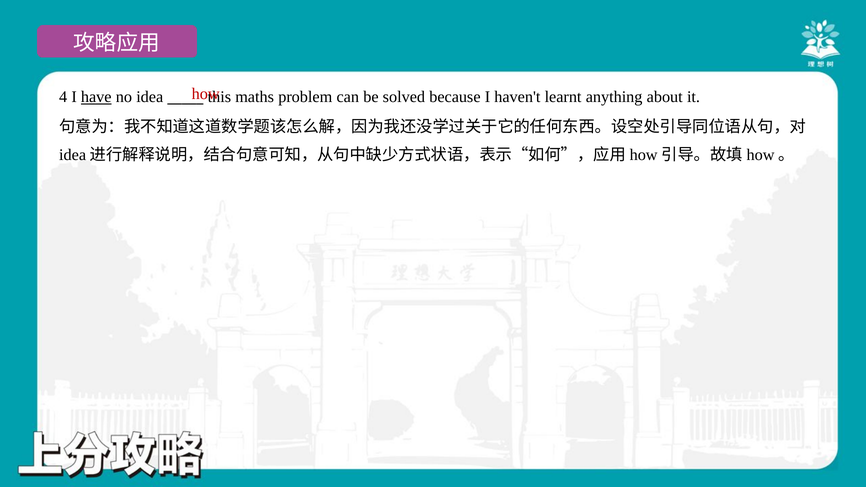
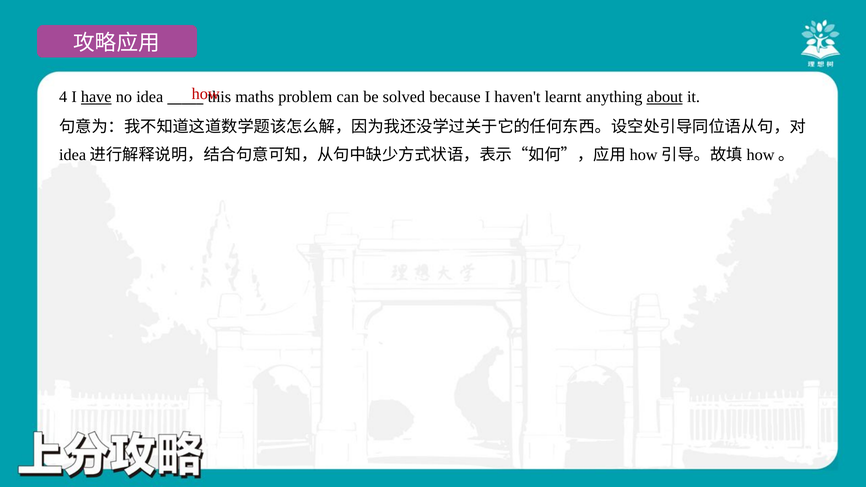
about underline: none -> present
